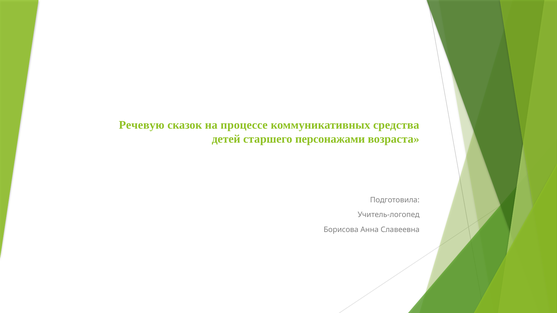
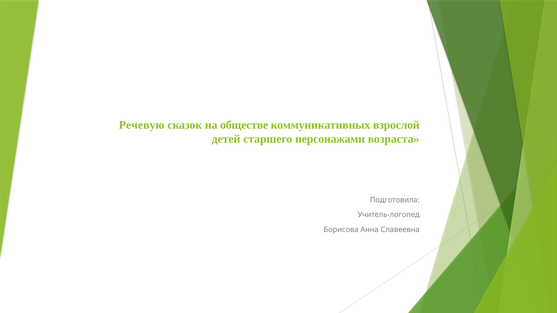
процессе: процессе -> обществе
средства: средства -> взрослой
